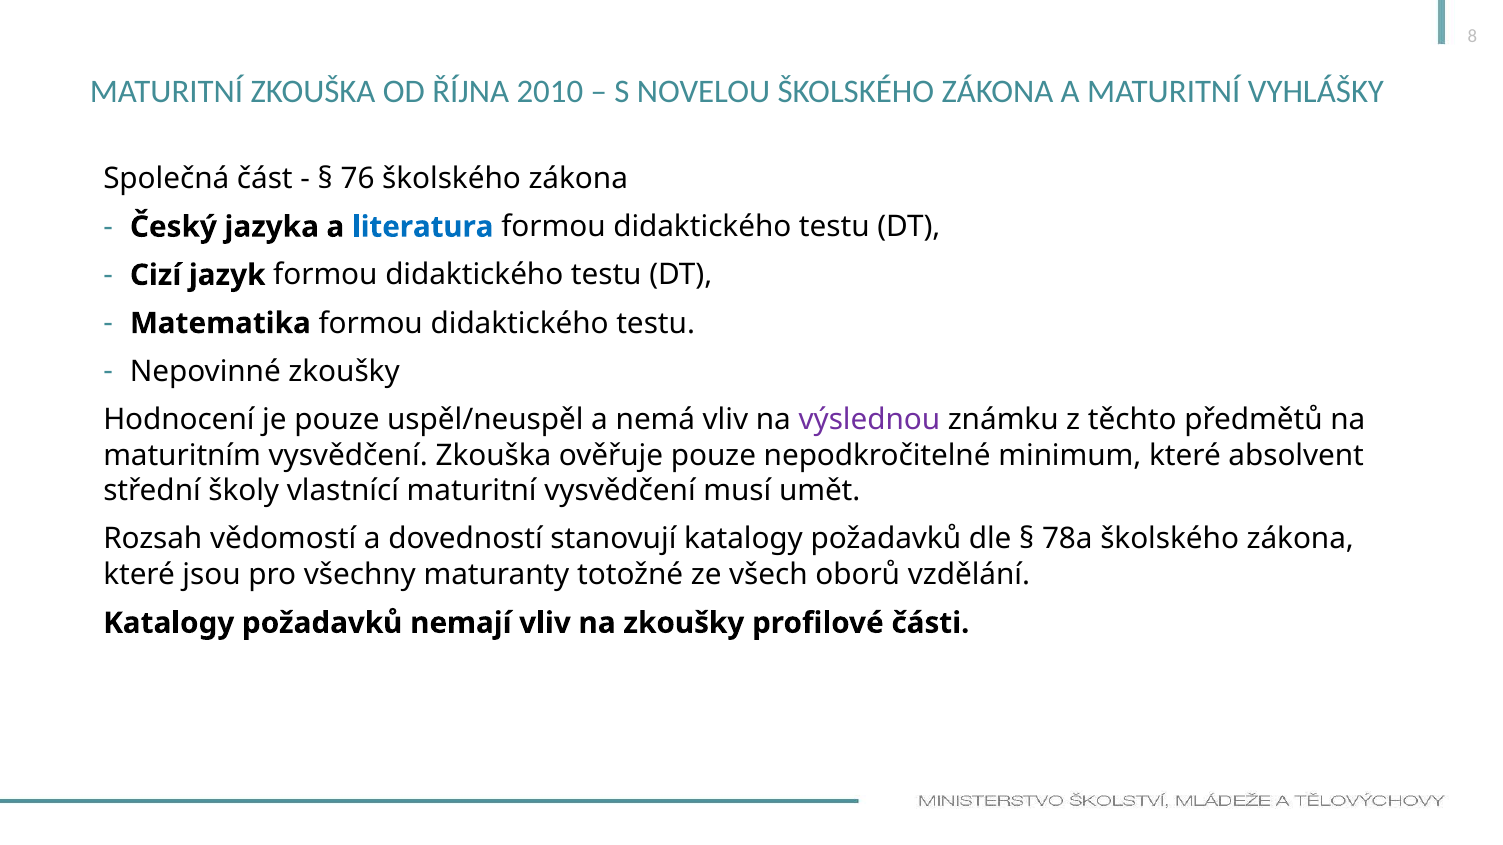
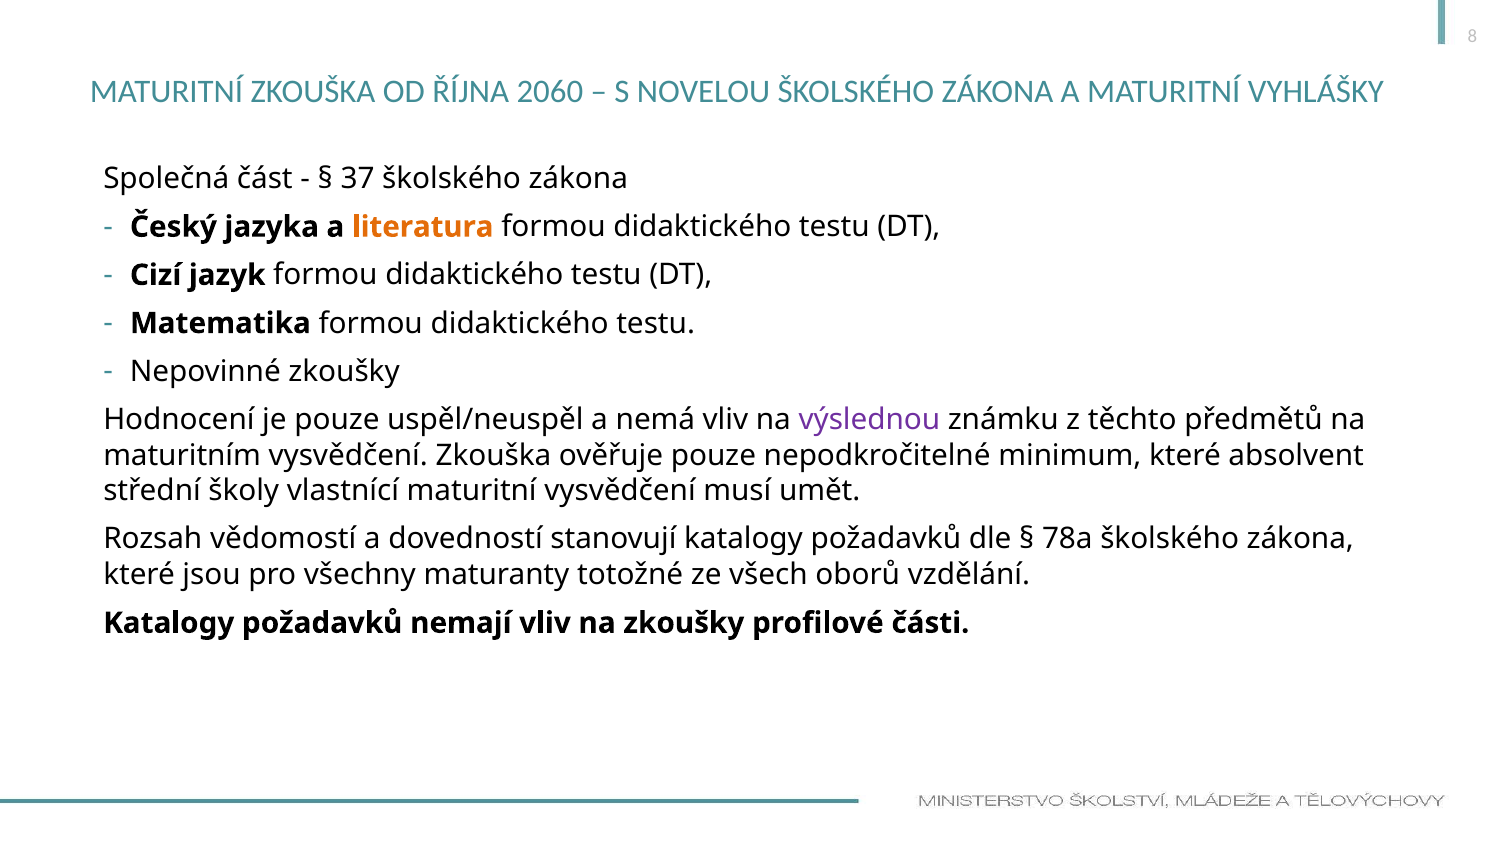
2010: 2010 -> 2060
76: 76 -> 37
literatura colour: blue -> orange
